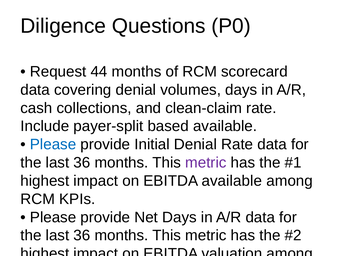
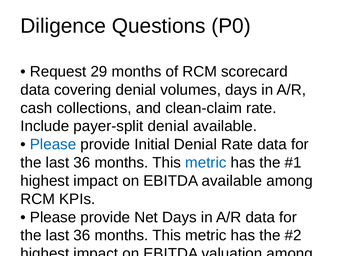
44: 44 -> 29
payer-split based: based -> denial
metric at (206, 162) colour: purple -> blue
